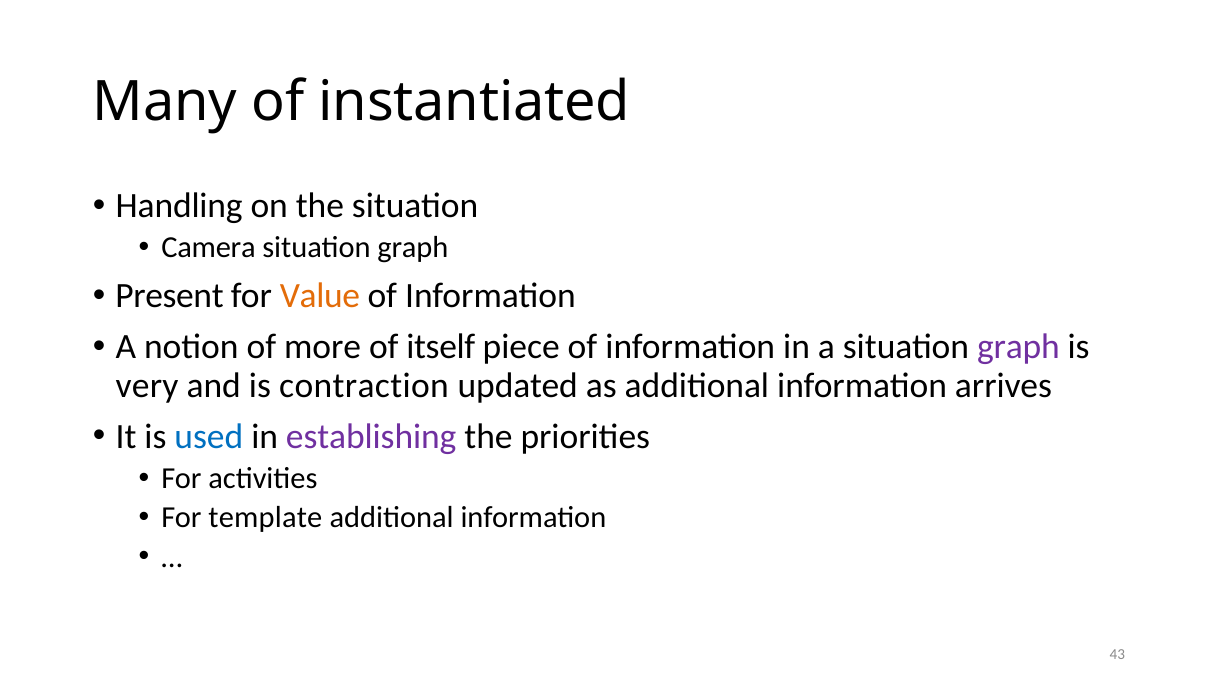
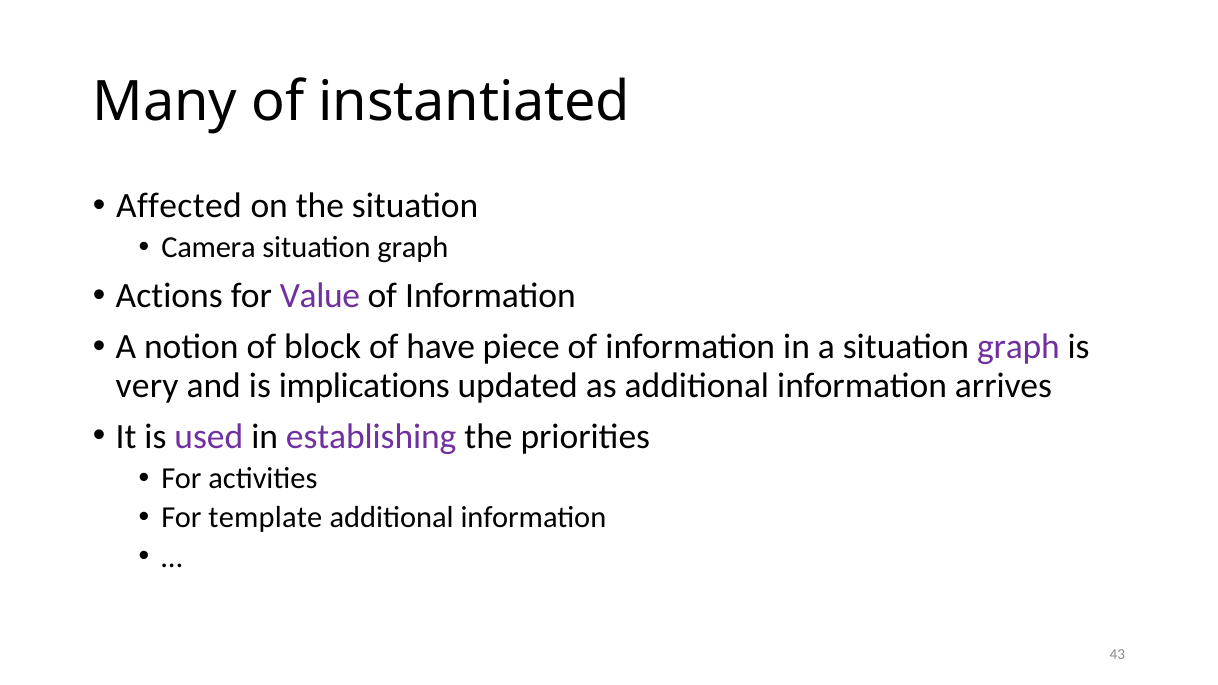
Handling: Handling -> Affected
Present: Present -> Actions
Value colour: orange -> purple
more: more -> block
itself: itself -> have
contraction: contraction -> implications
used colour: blue -> purple
